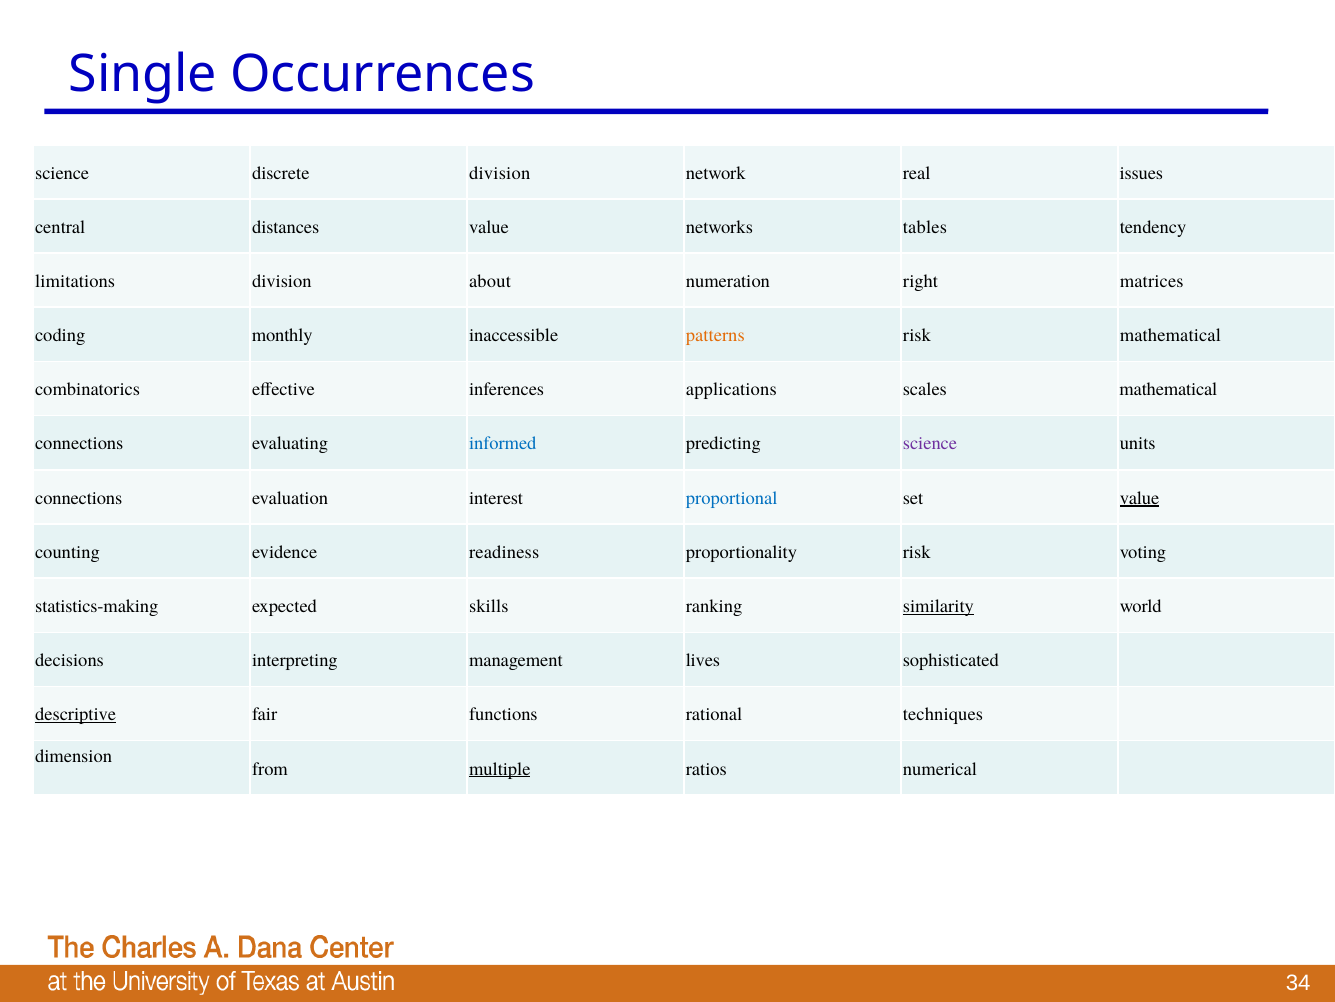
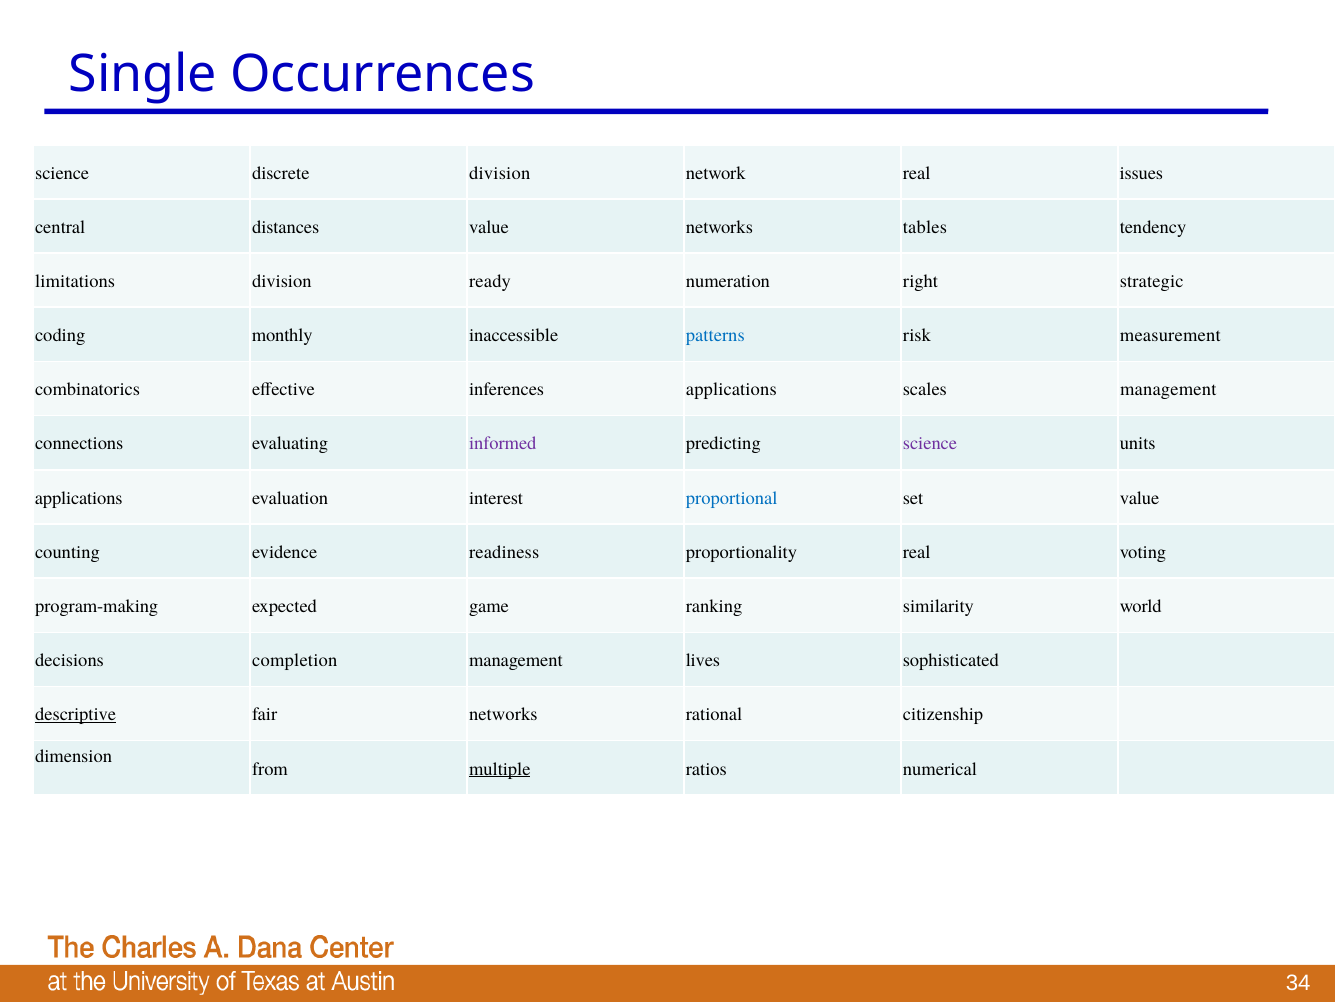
about: about -> ready
matrices: matrices -> strategic
patterns colour: orange -> blue
risk mathematical: mathematical -> measurement
scales mathematical: mathematical -> management
informed colour: blue -> purple
connections at (79, 498): connections -> applications
value at (1140, 498) underline: present -> none
proportionality risk: risk -> real
statistics-making: statistics-making -> program-making
skills: skills -> game
similarity underline: present -> none
interpreting: interpreting -> completion
fair functions: functions -> networks
techniques: techniques -> citizenship
